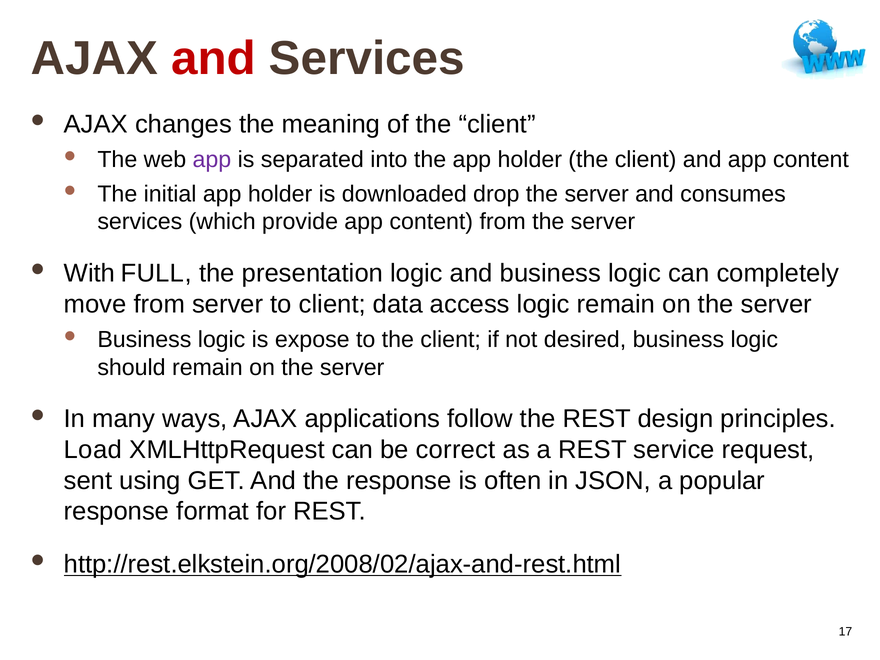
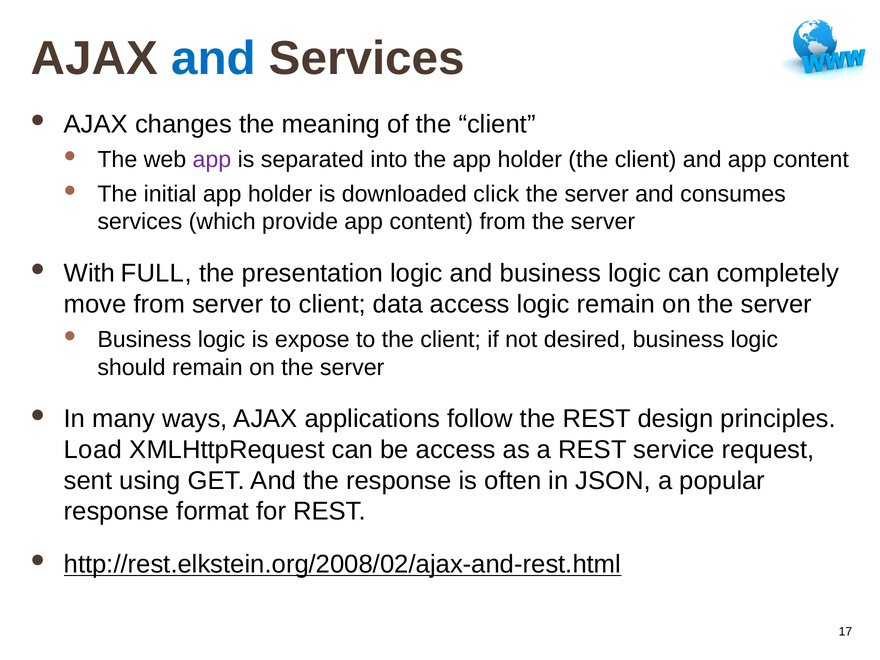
and at (213, 58) colour: red -> blue
drop: drop -> click
be correct: correct -> access
